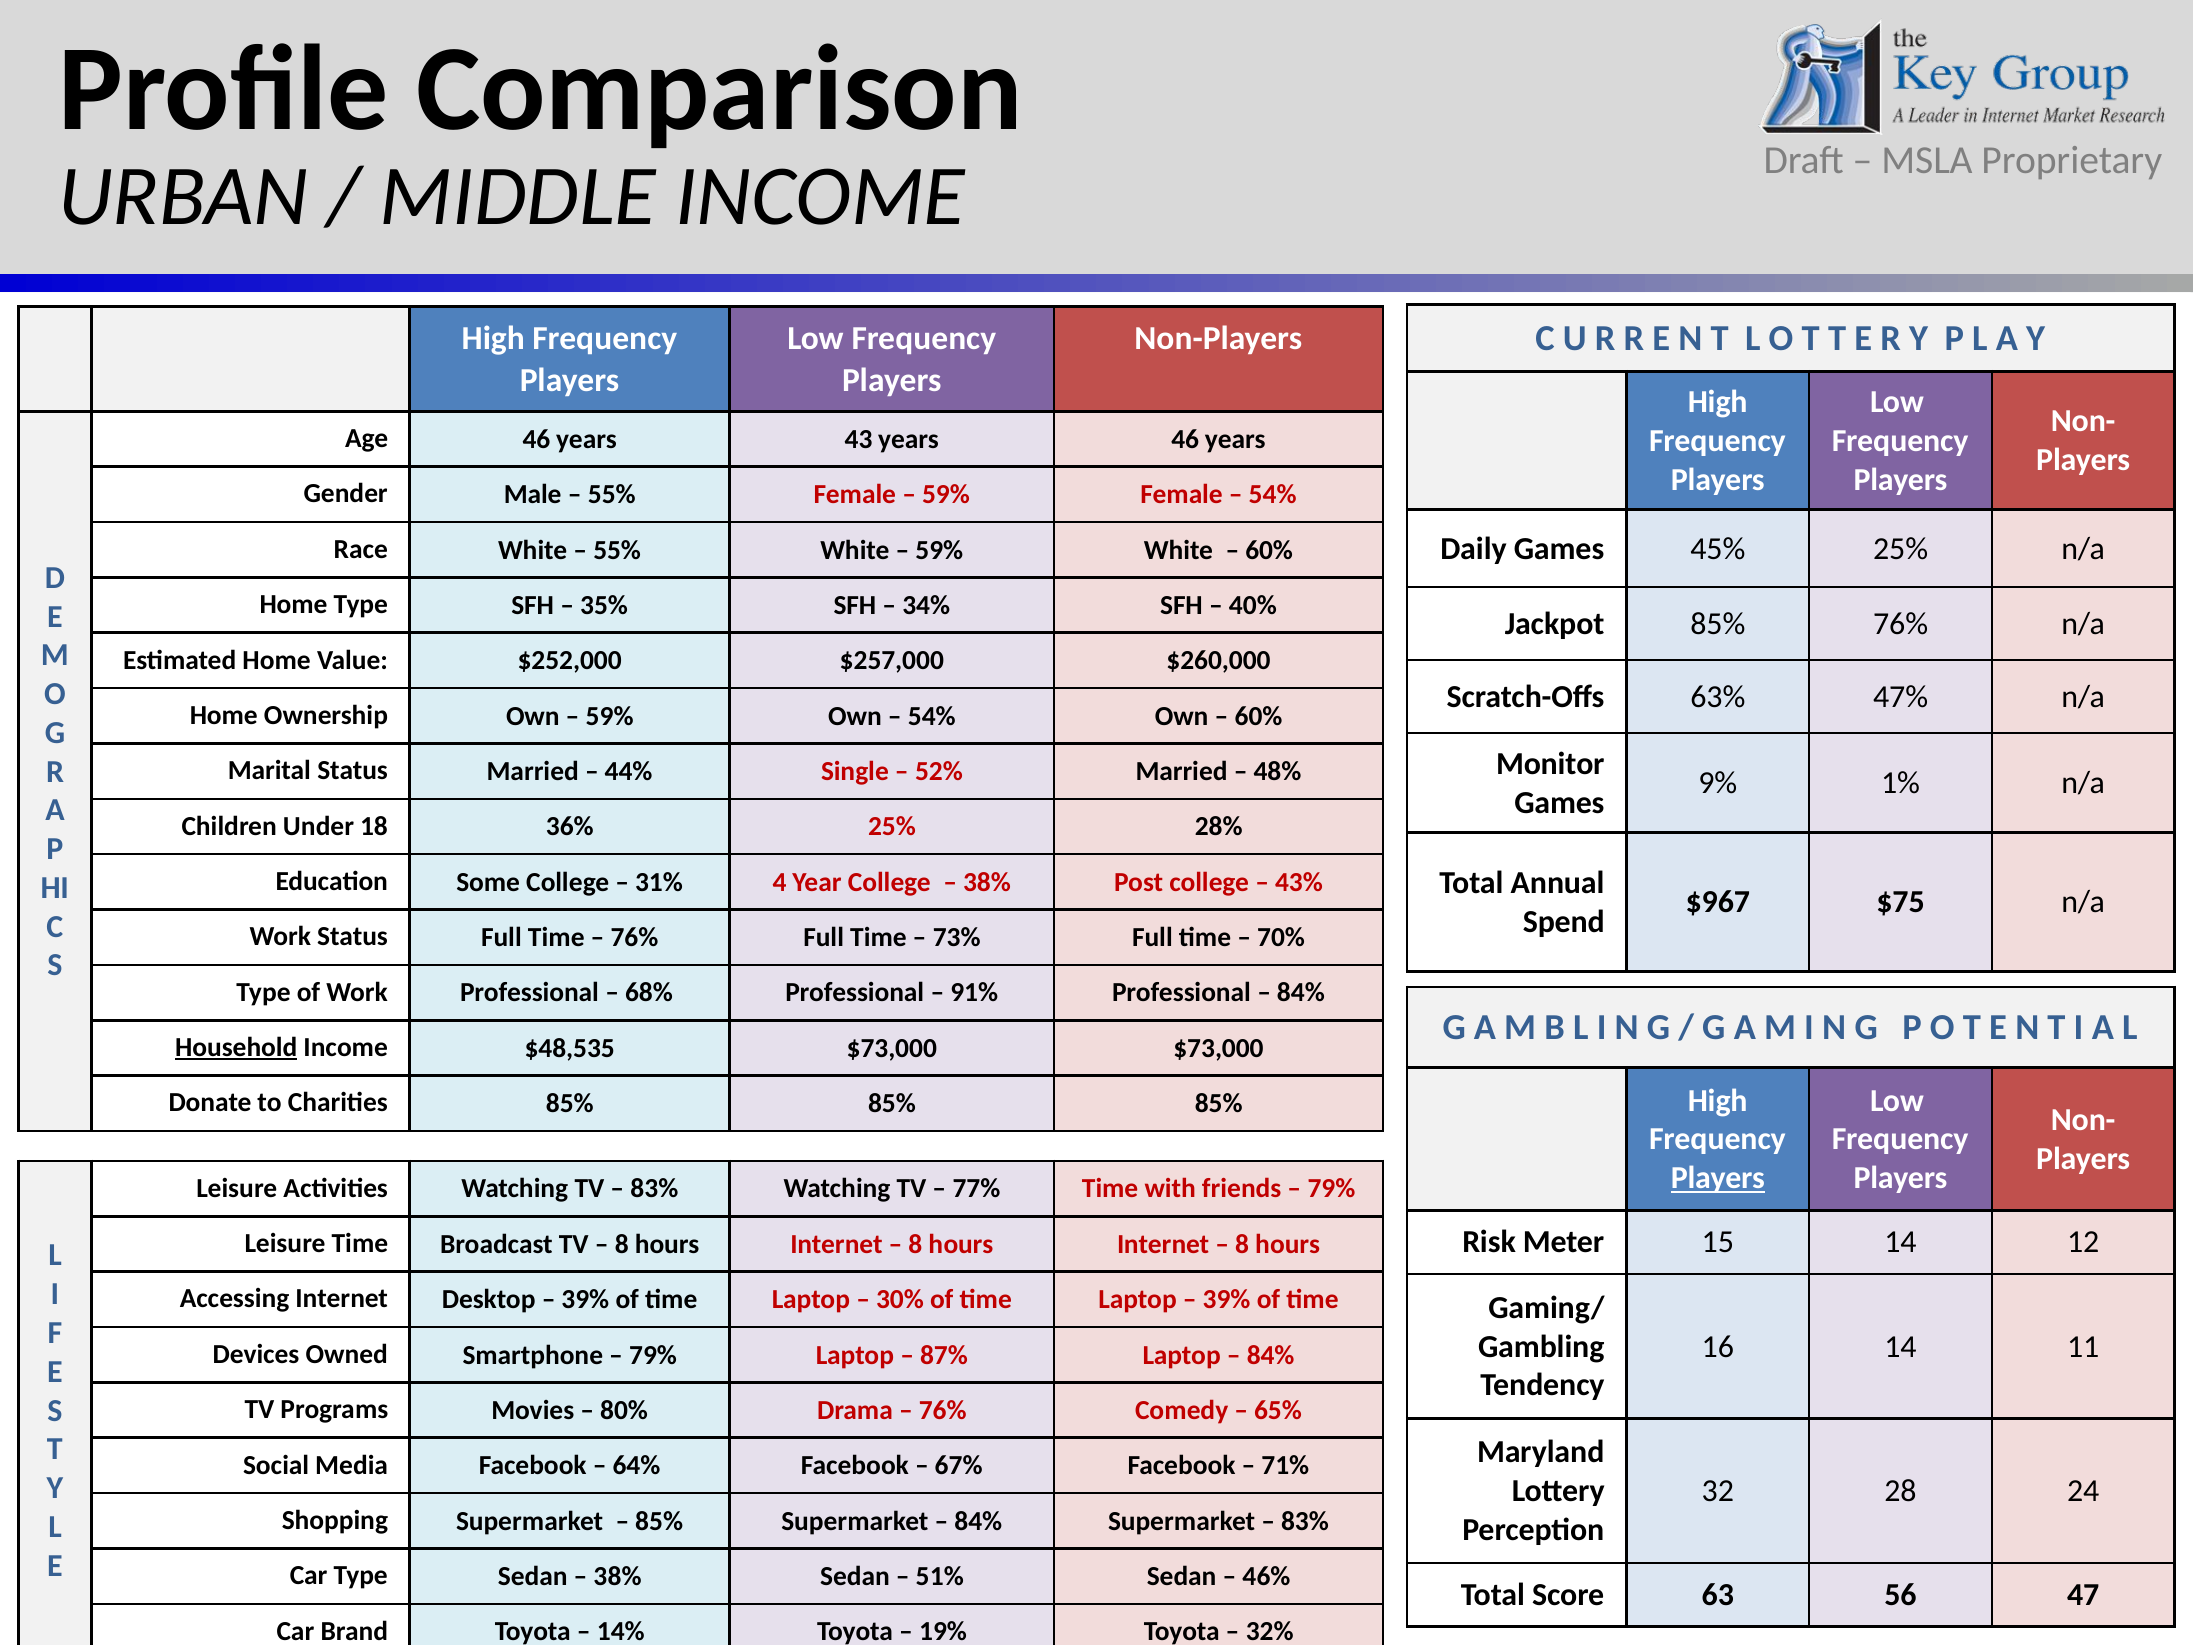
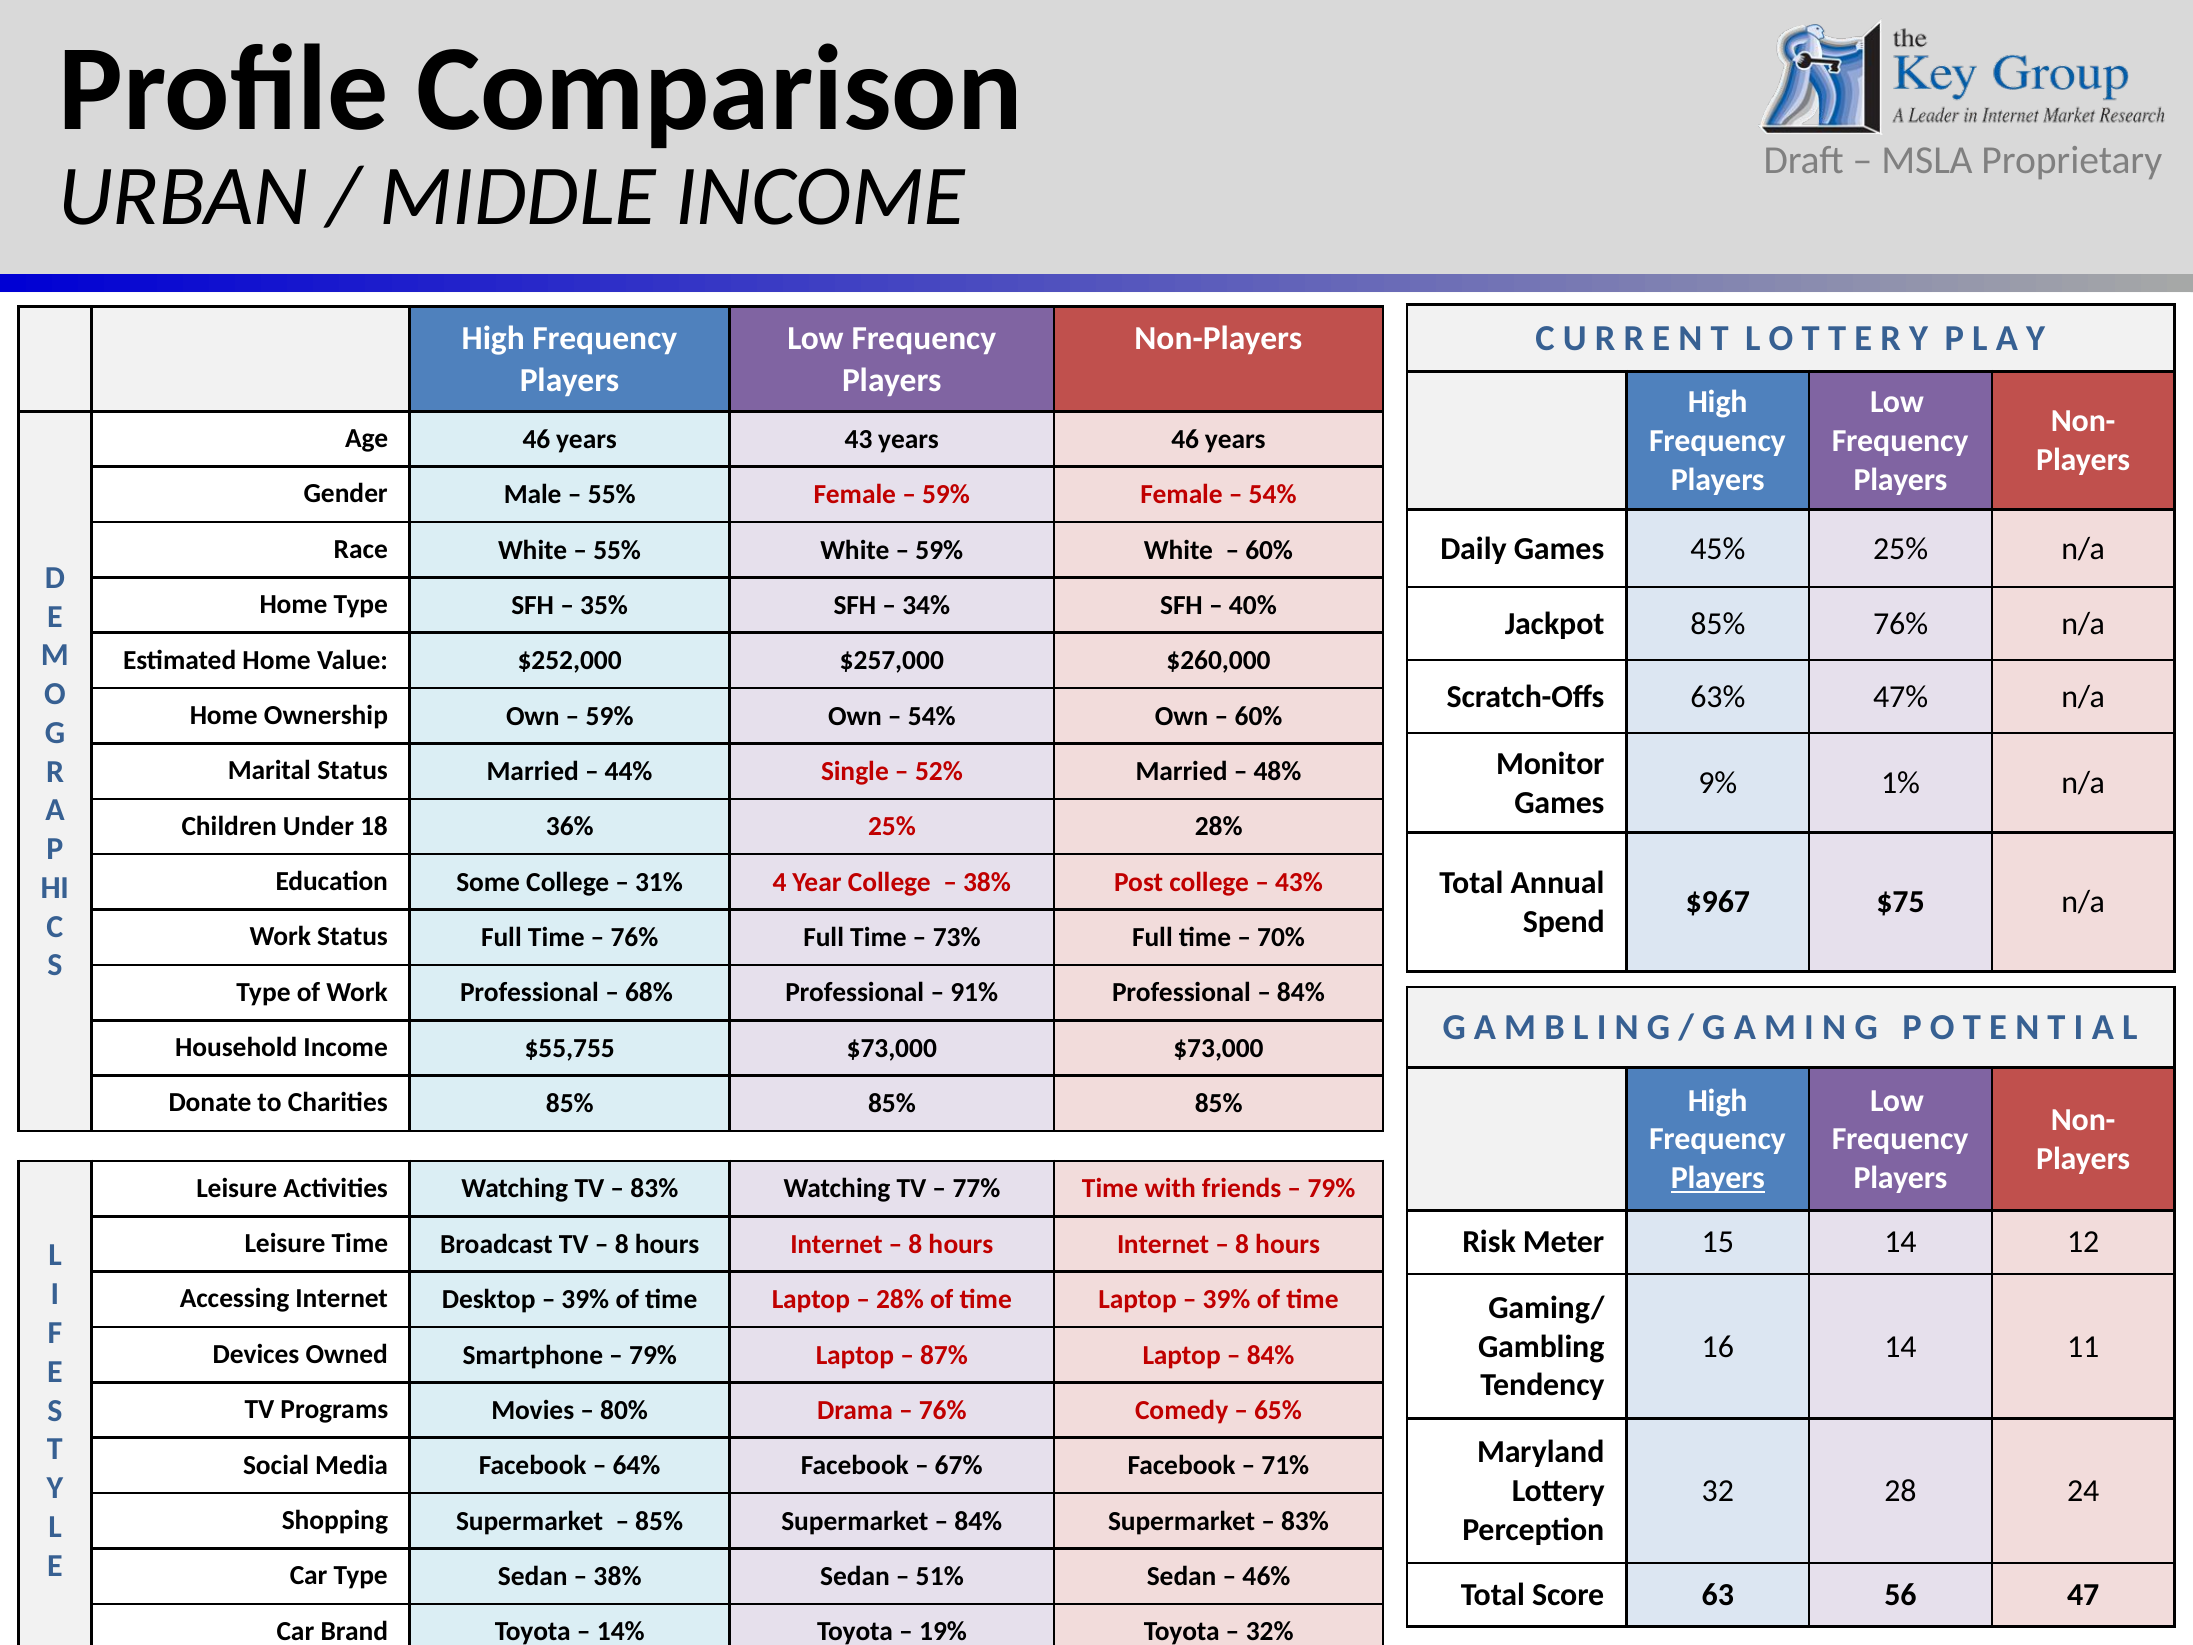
Household underline: present -> none
$48,535: $48,535 -> $55,755
30% at (900, 1299): 30% -> 28%
